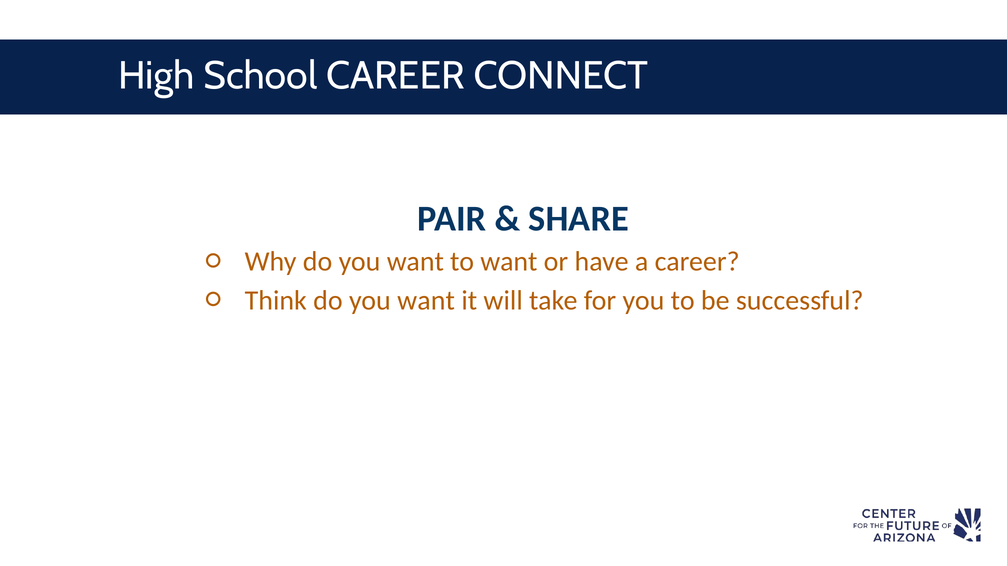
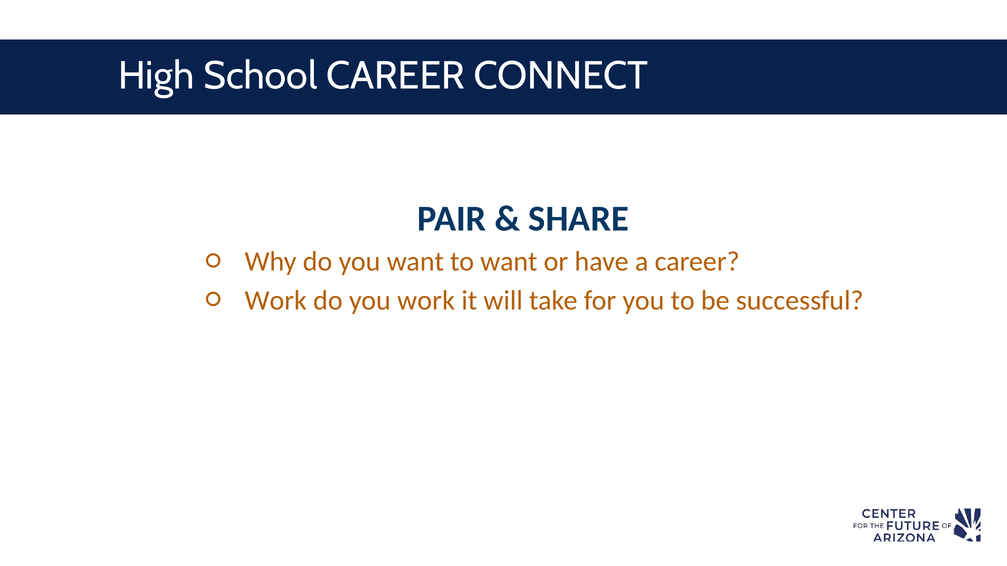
Think at (276, 301): Think -> Work
want at (426, 301): want -> work
